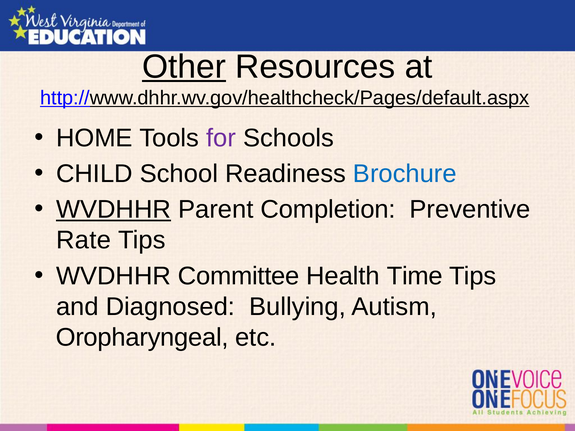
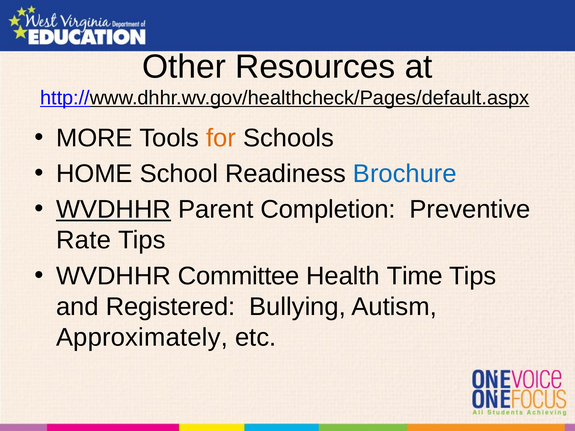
Other underline: present -> none
HOME: HOME -> MORE
for colour: purple -> orange
CHILD: CHILD -> HOME
Diagnosed: Diagnosed -> Registered
Oropharyngeal: Oropharyngeal -> Approximately
